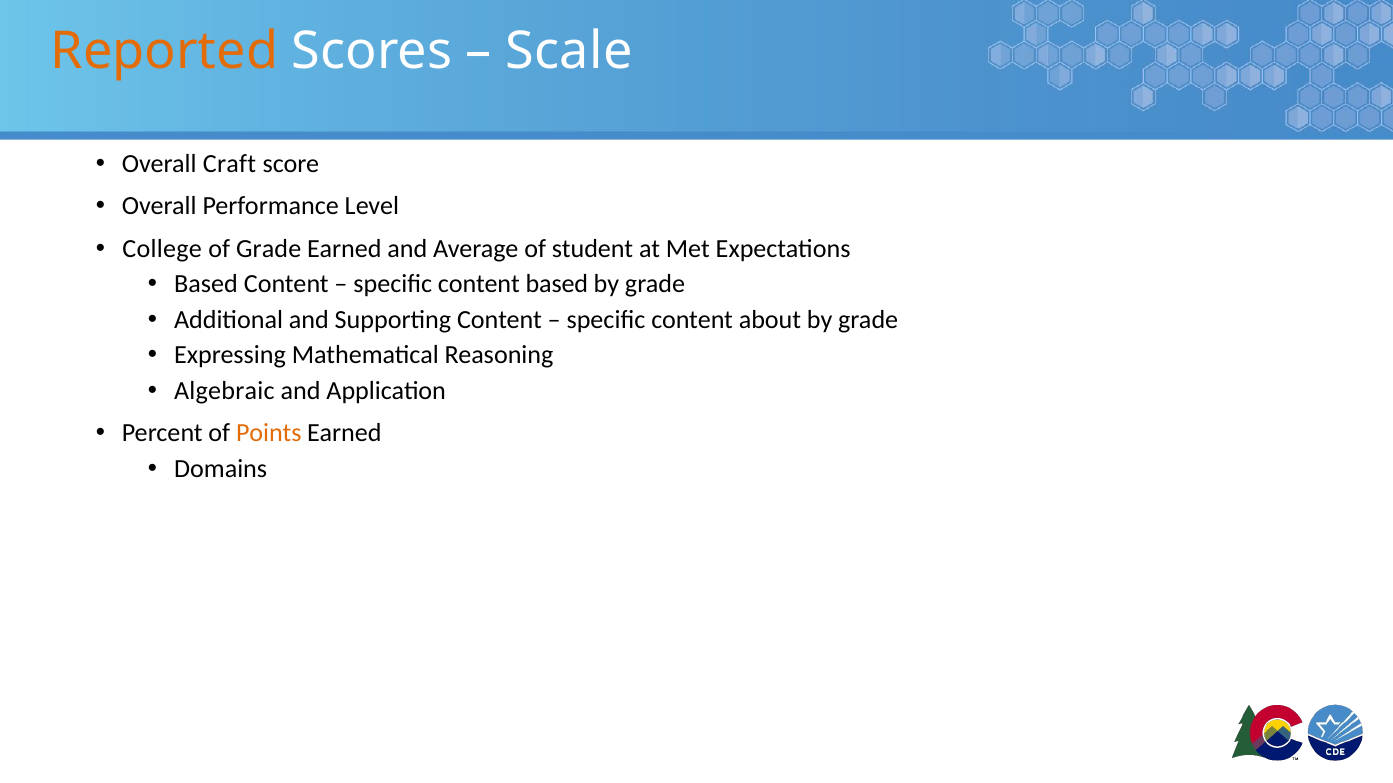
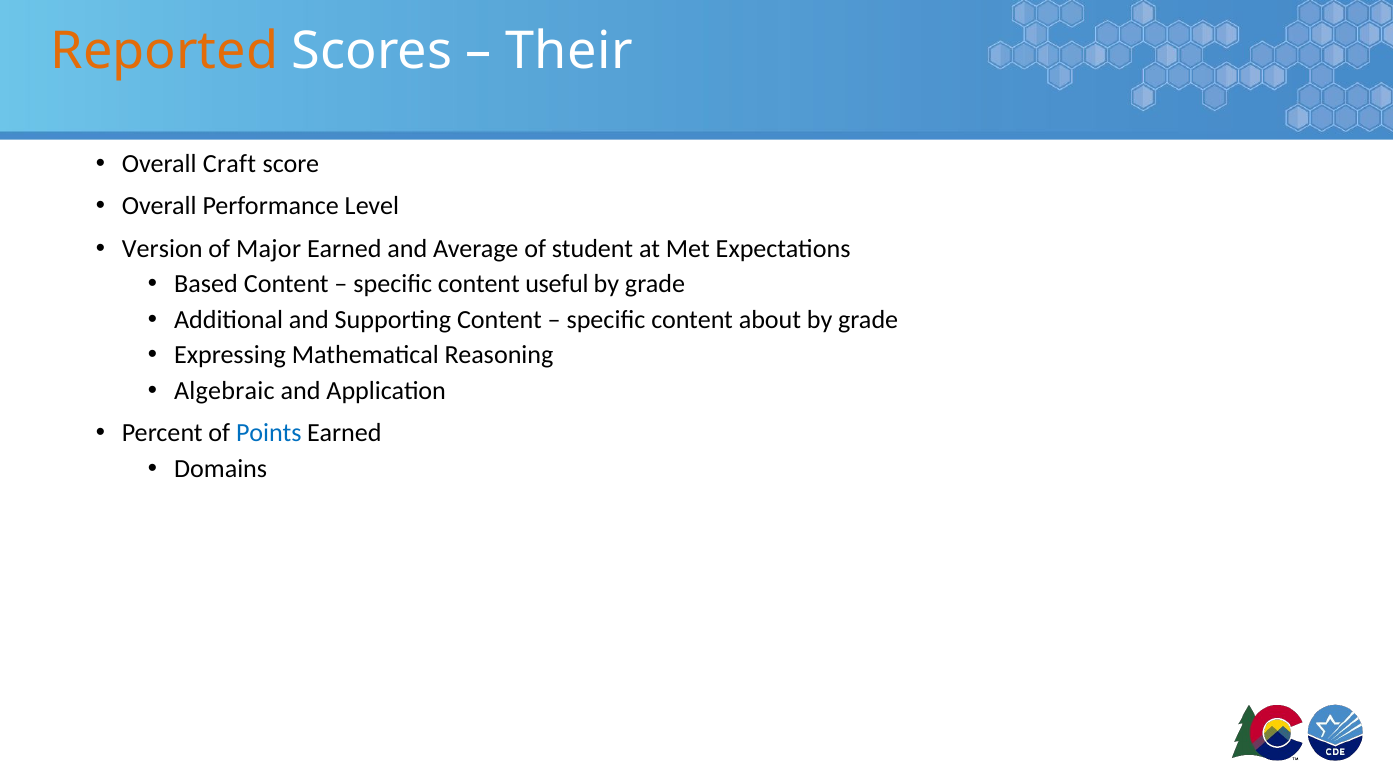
Scale: Scale -> Their
College: College -> Version
of Grade: Grade -> Major
content based: based -> useful
Points colour: orange -> blue
